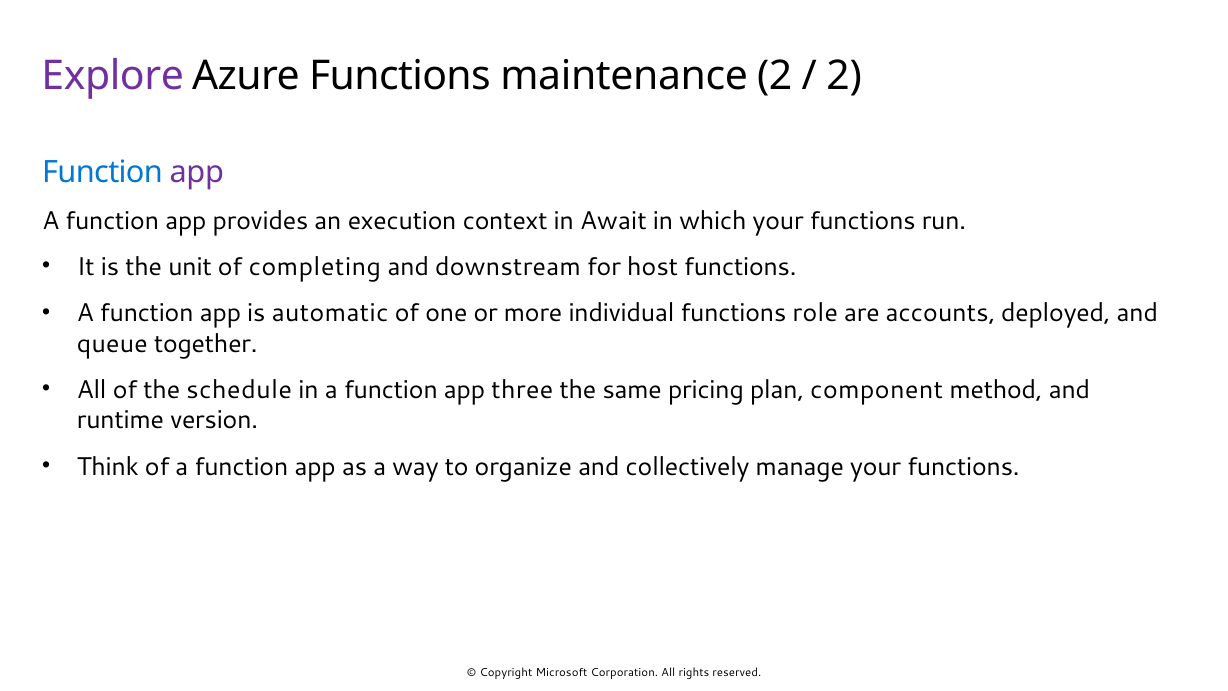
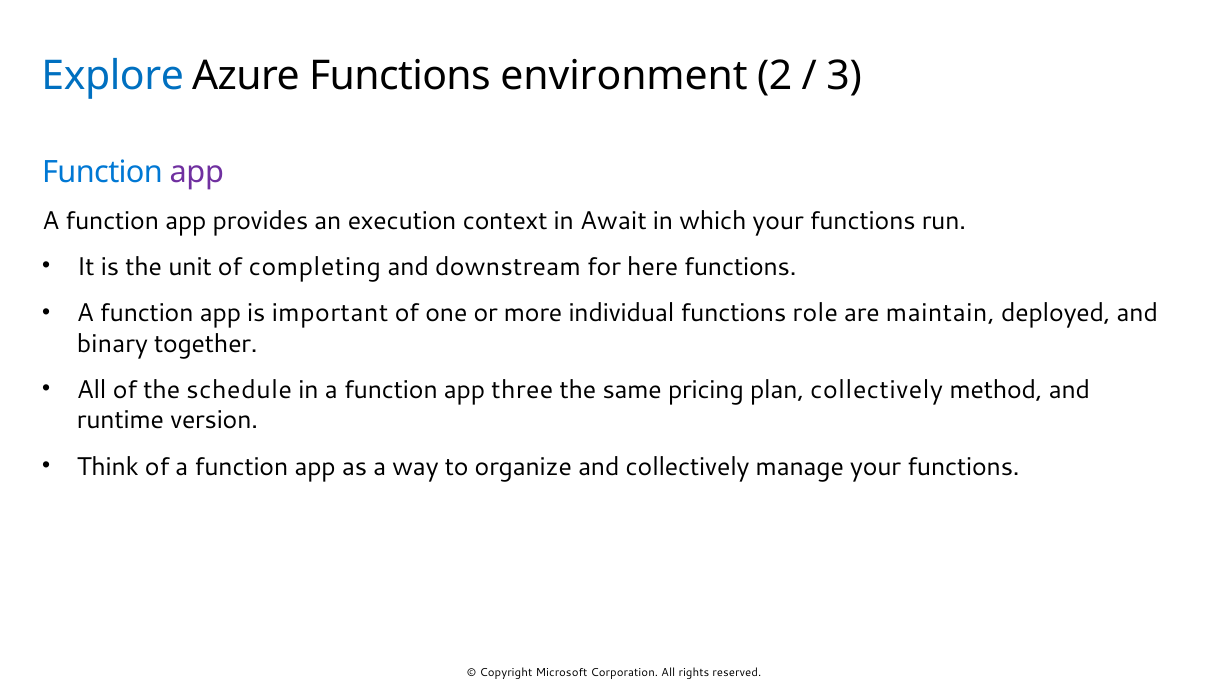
Explore colour: purple -> blue
maintenance: maintenance -> environment
2 at (844, 75): 2 -> 3
host: host -> here
automatic: automatic -> important
accounts: accounts -> maintain
queue: queue -> binary
plan component: component -> collectively
